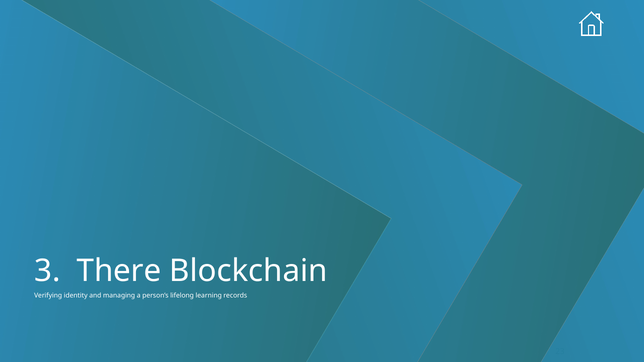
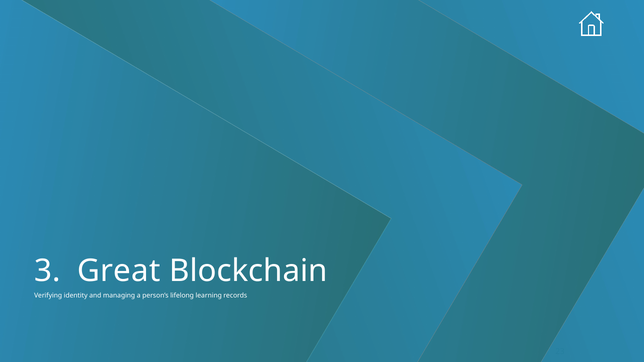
There: There -> Great
